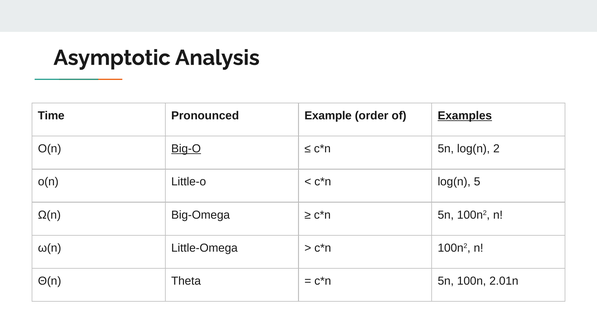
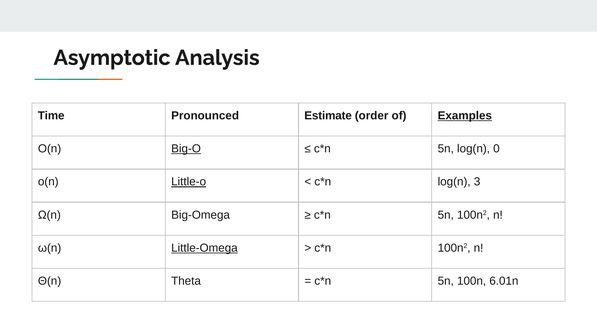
Example: Example -> Estimate
2: 2 -> 0
Little-o underline: none -> present
5: 5 -> 3
Little-Omega underline: none -> present
2.01n: 2.01n -> 6.01n
